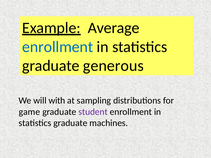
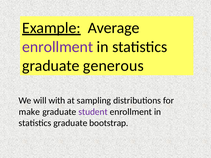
enrollment at (58, 47) colour: blue -> purple
game: game -> make
machines: machines -> bootstrap
